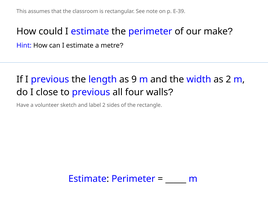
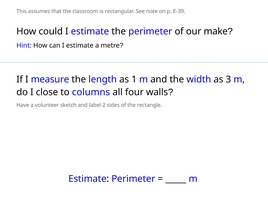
I previous: previous -> measure
9: 9 -> 1
as 2: 2 -> 3
to previous: previous -> columns
